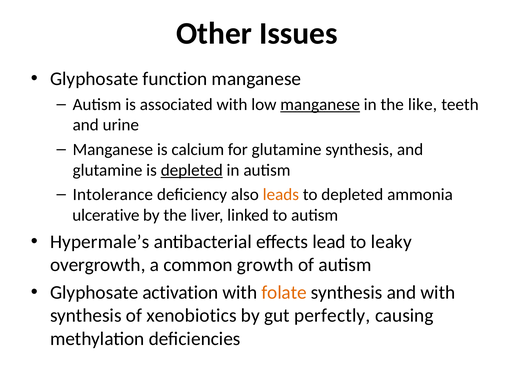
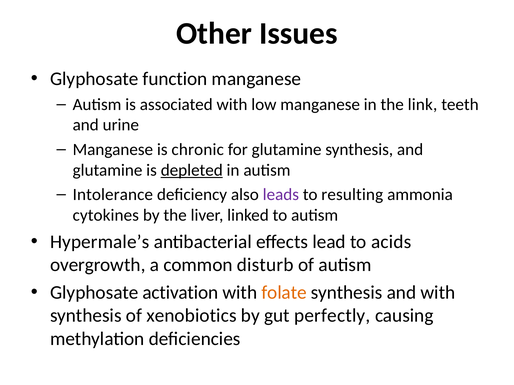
manganese at (320, 105) underline: present -> none
like: like -> link
calcium: calcium -> chronic
leads colour: orange -> purple
to depleted: depleted -> resulting
ulcerative: ulcerative -> cytokines
leaky: leaky -> acids
growth: growth -> disturb
